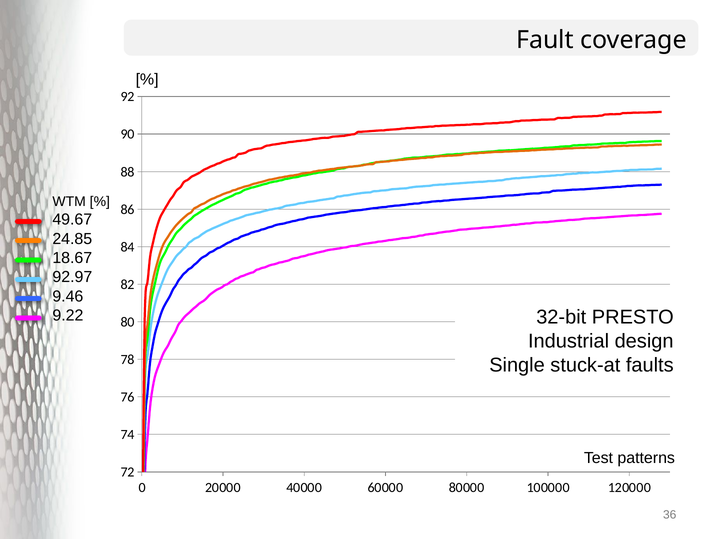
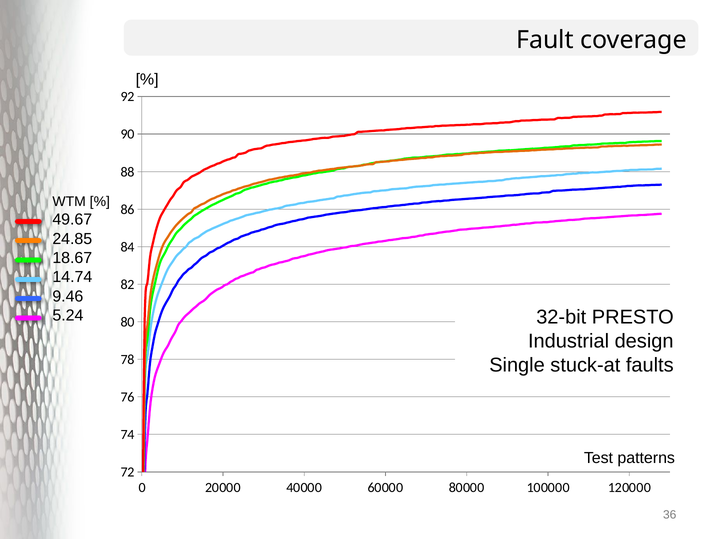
92.97: 92.97 -> 14.74
9.22: 9.22 -> 5.24
